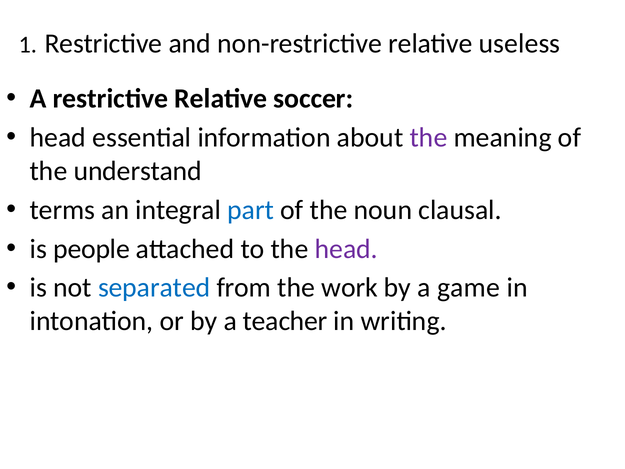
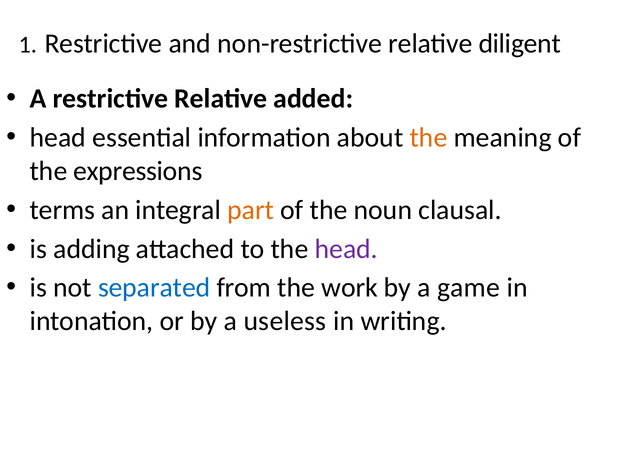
useless: useless -> diligent
soccer: soccer -> added
the at (428, 138) colour: purple -> orange
understand: understand -> expressions
part colour: blue -> orange
people: people -> adding
teacher: teacher -> useless
